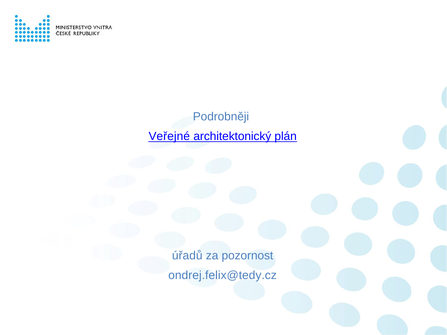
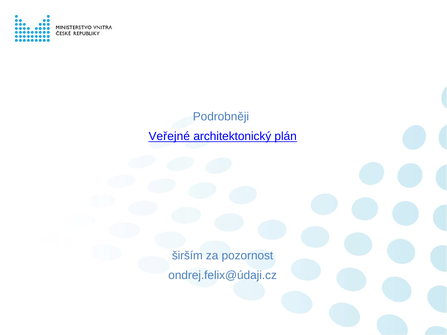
úřadů: úřadů -> širším
ondrej.felix@tedy.cz: ondrej.felix@tedy.cz -> ondrej.felix@údaji.cz
